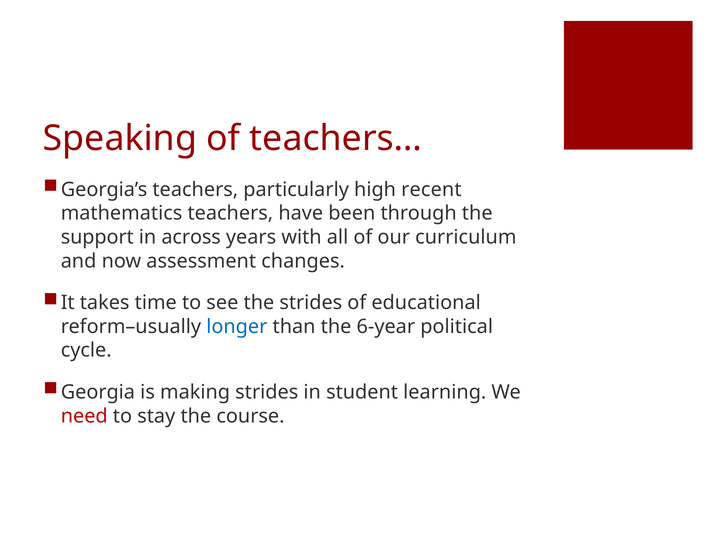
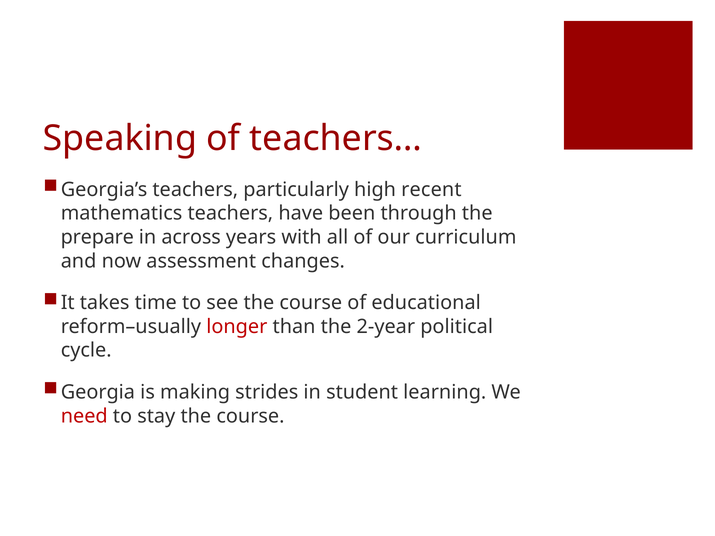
support: support -> prepare
see the strides: strides -> course
longer colour: blue -> red
6-year: 6-year -> 2-year
